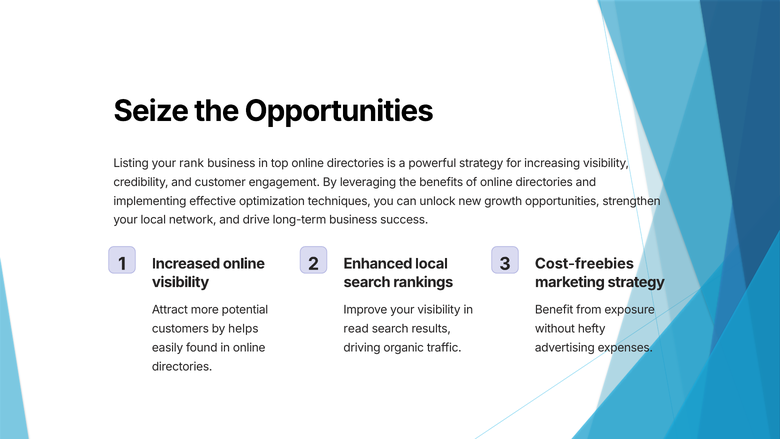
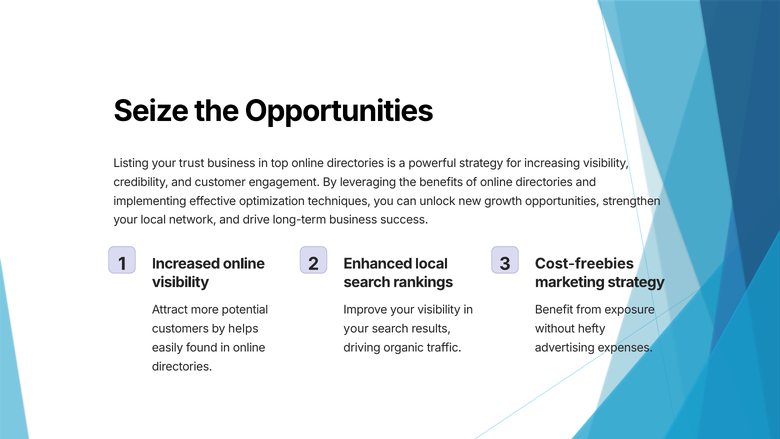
rank: rank -> trust
read at (356, 329): read -> your
